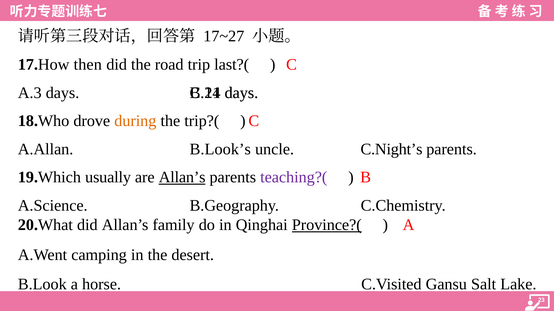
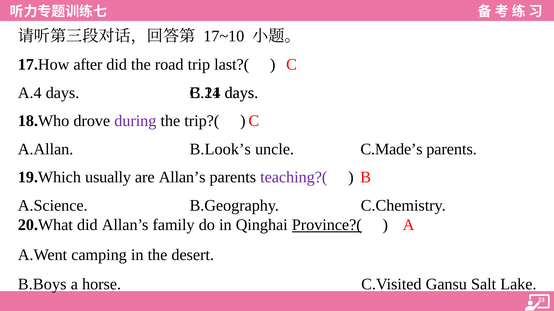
17~27: 17~27 -> 17~10
then: then -> after
A.3: A.3 -> A.4
during colour: orange -> purple
C.Night’s: C.Night’s -> C.Made’s
Allan’s at (182, 178) underline: present -> none
B.Look: B.Look -> B.Boys
